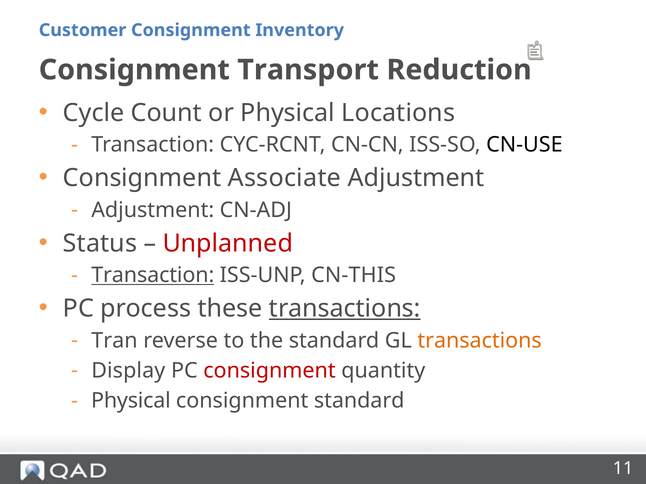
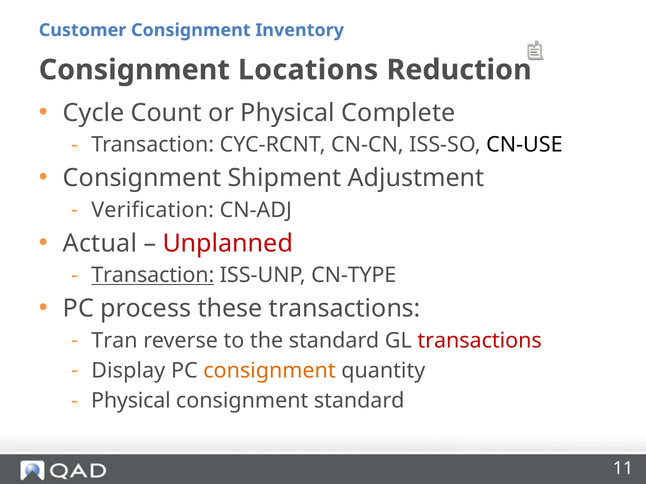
Transport: Transport -> Locations
Locations: Locations -> Complete
Associate: Associate -> Shipment
Adjustment at (153, 210): Adjustment -> Verification
Status: Status -> Actual
CN-THIS: CN-THIS -> CN-TYPE
transactions at (345, 309) underline: present -> none
transactions at (480, 341) colour: orange -> red
consignment at (269, 371) colour: red -> orange
